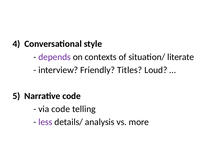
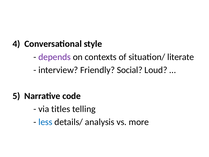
Titles: Titles -> Social
via code: code -> titles
less colour: purple -> blue
